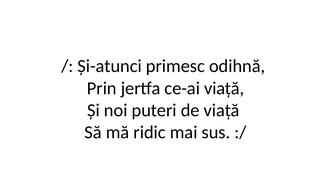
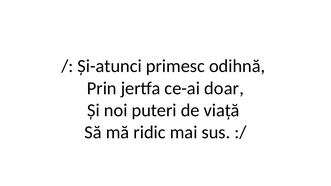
ce-ai viață: viață -> doar
